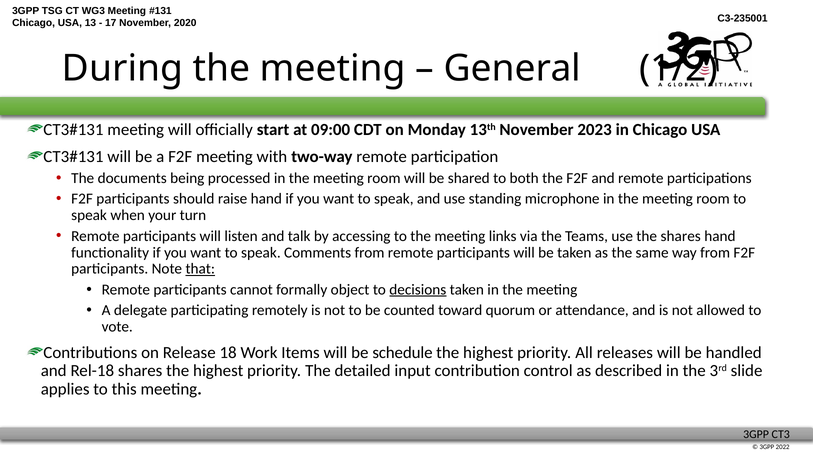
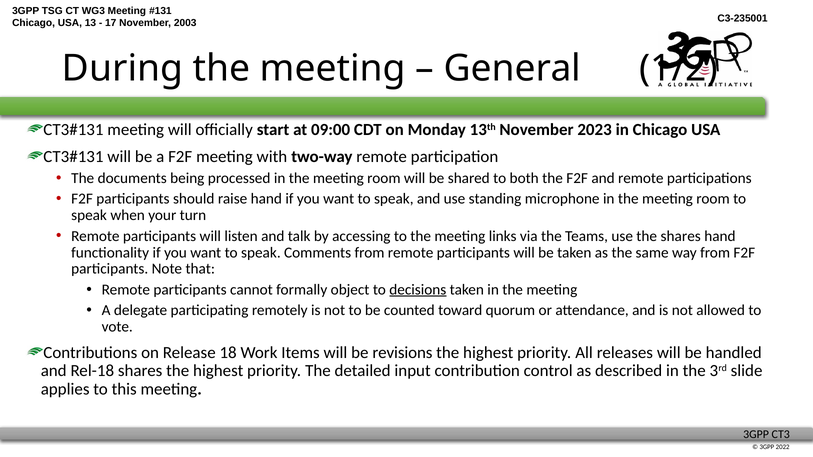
2020: 2020 -> 2003
that underline: present -> none
schedule: schedule -> revisions
